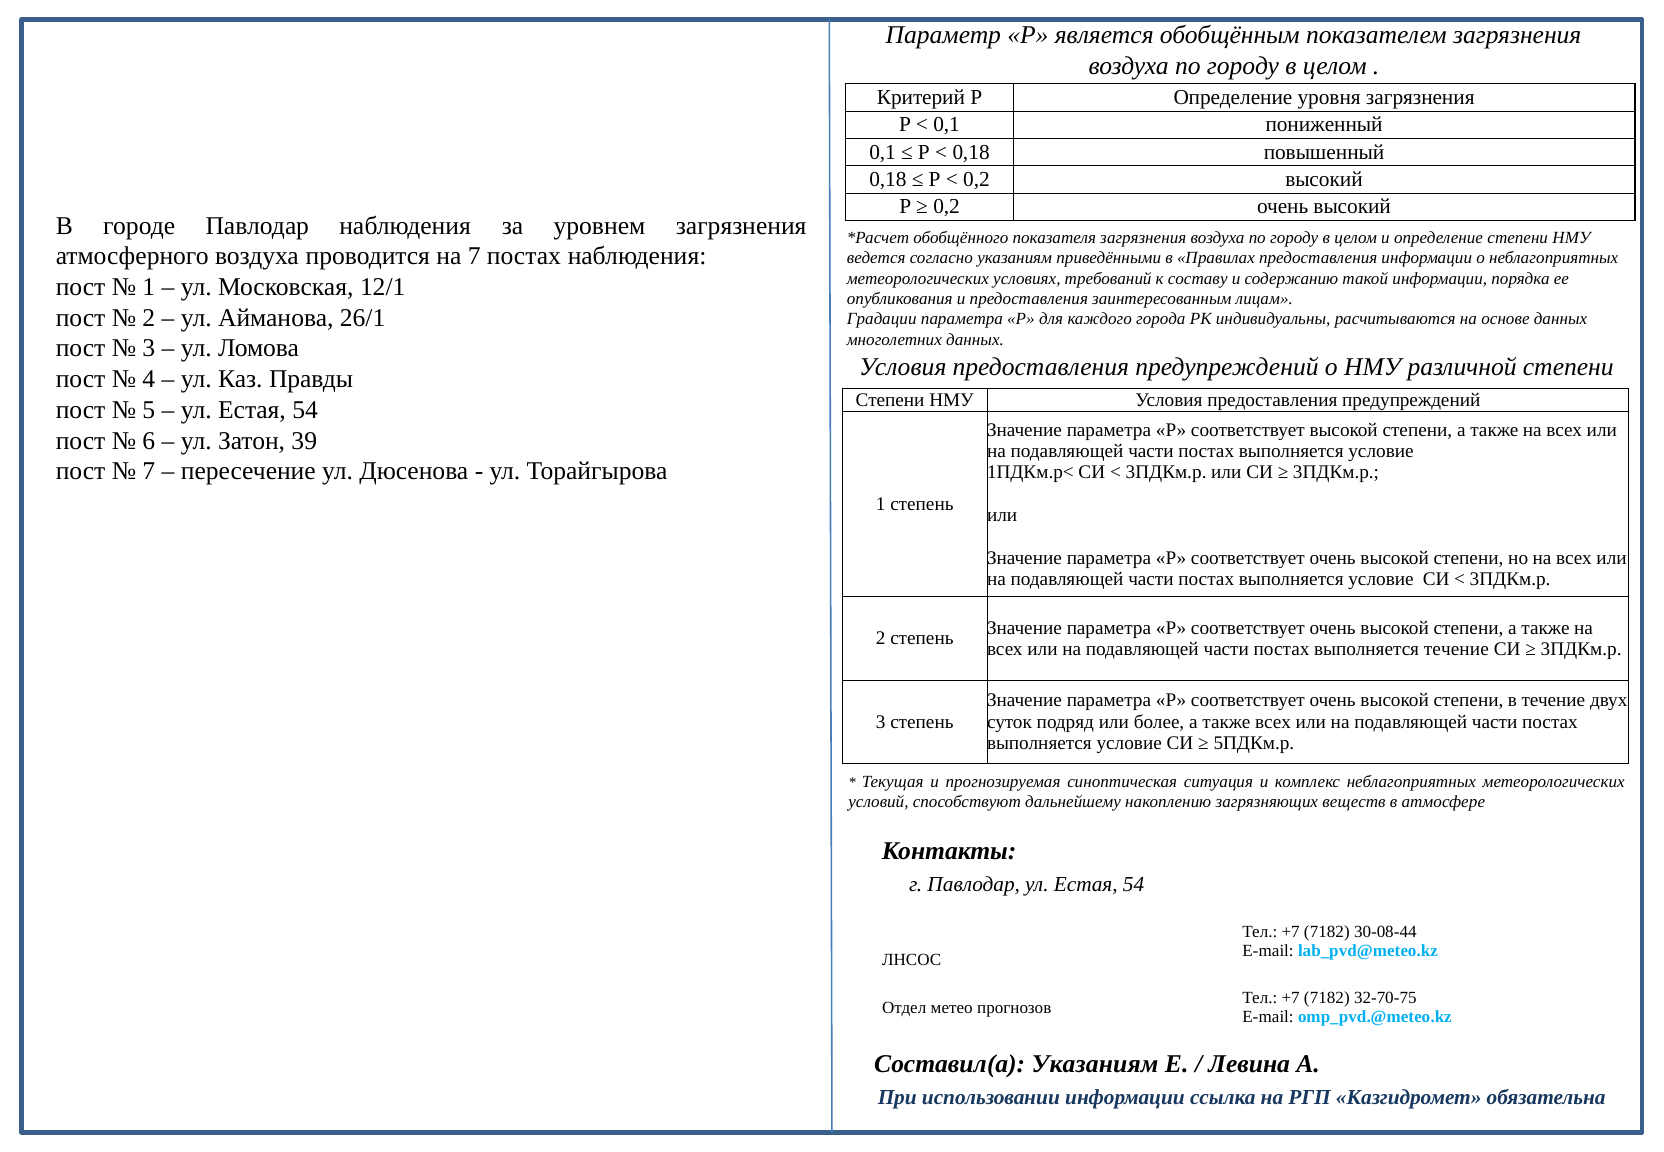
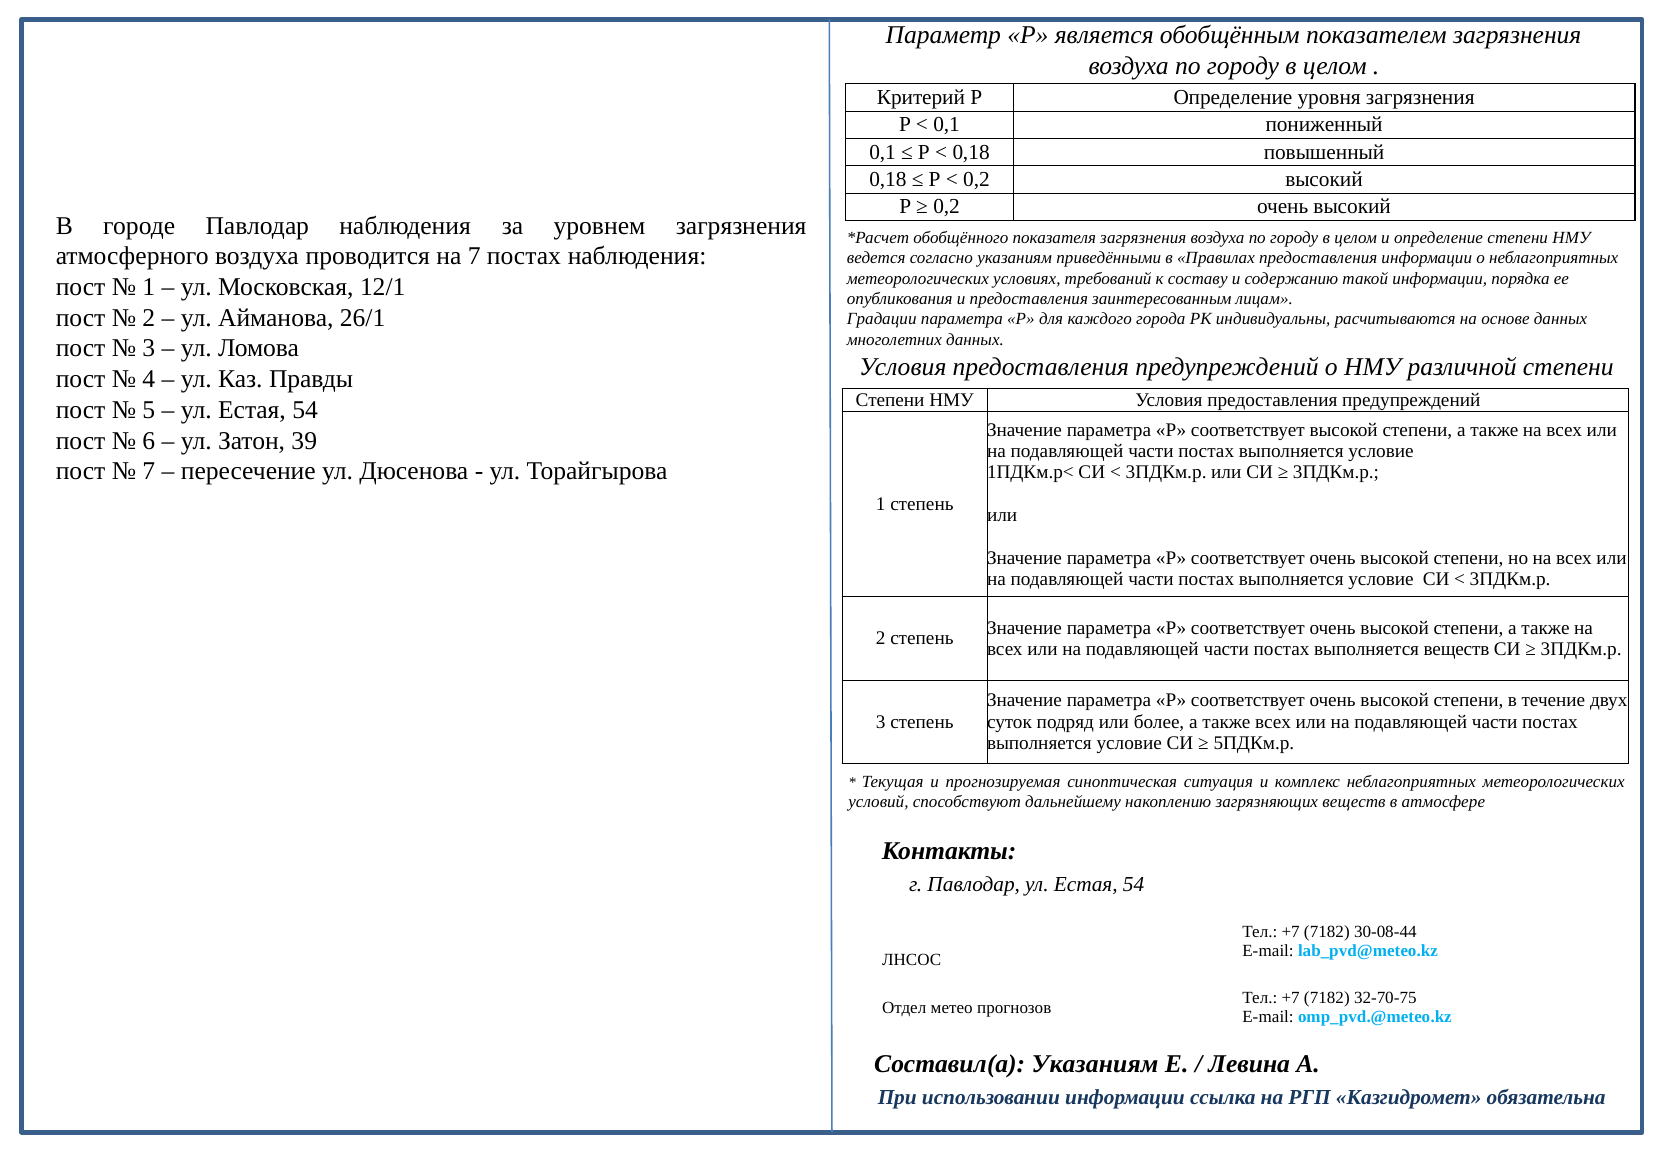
выполняется течение: течение -> веществ
